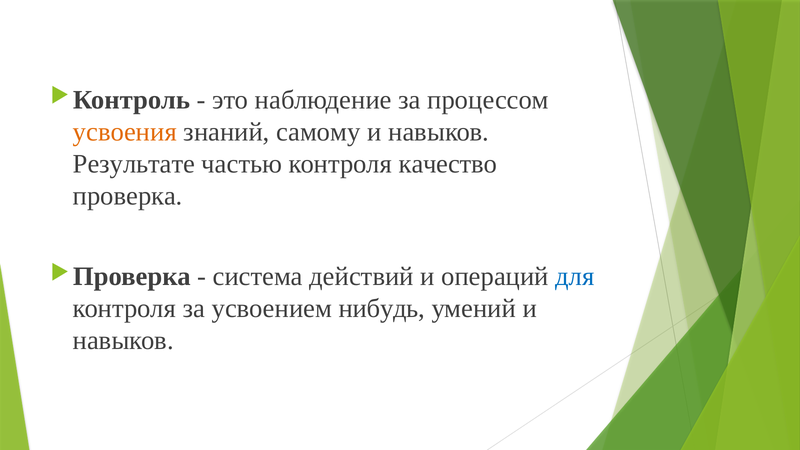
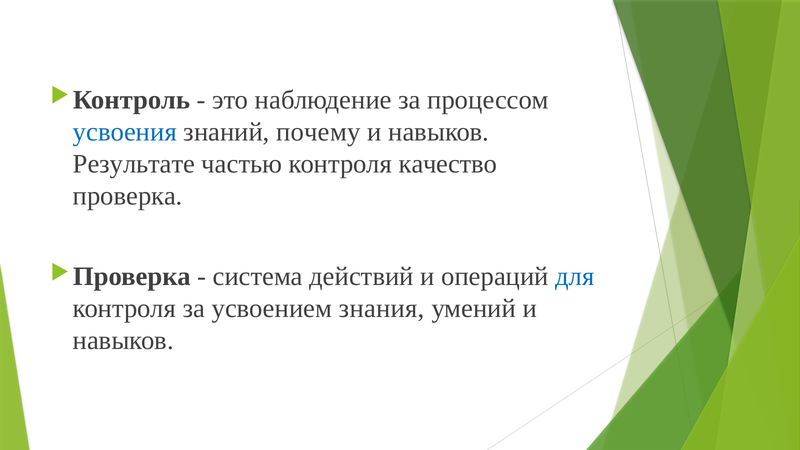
усвоения colour: orange -> blue
самому: самому -> почему
нибудь: нибудь -> знания
